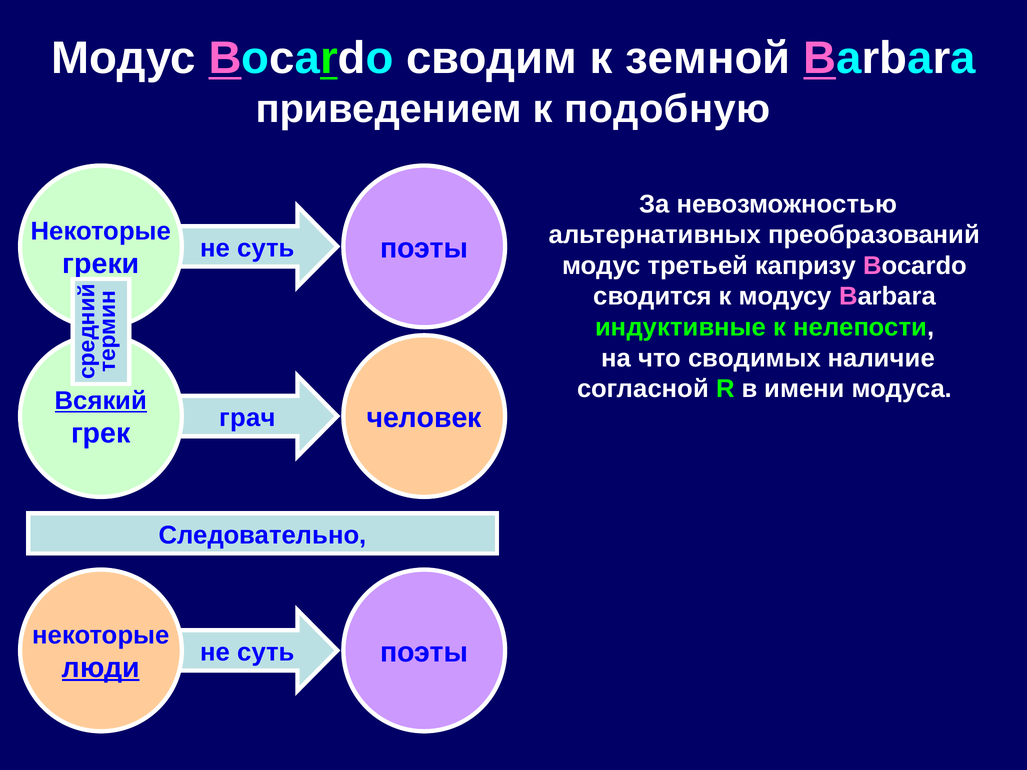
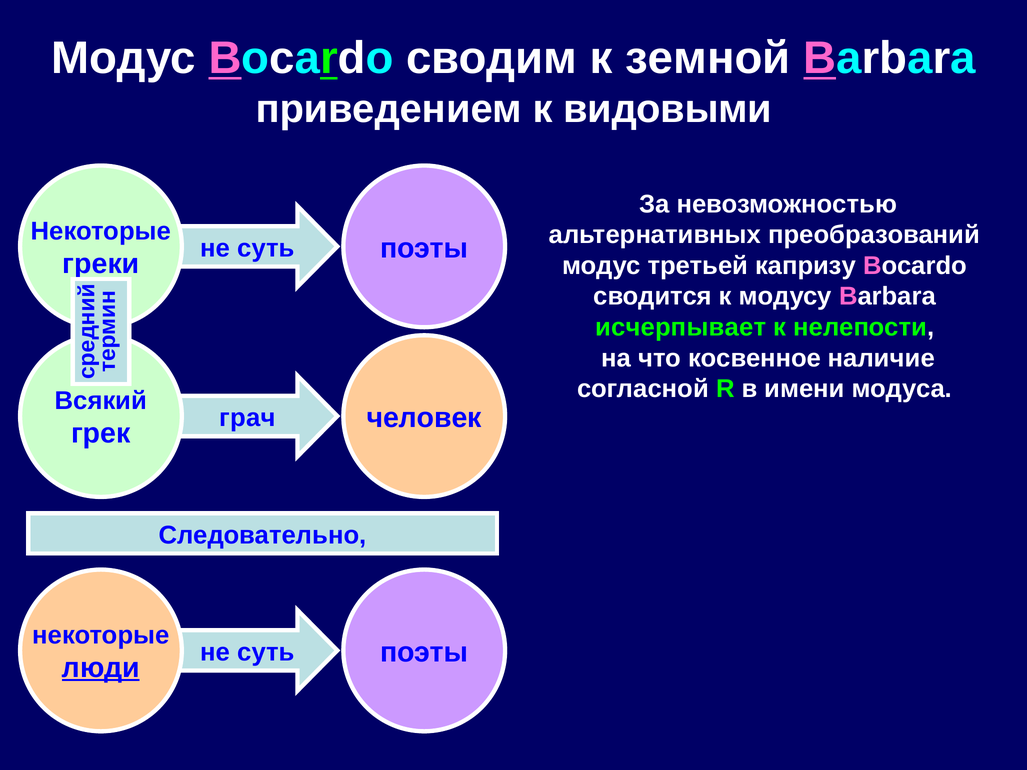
подобную: подобную -> видовыми
индуктивные: индуктивные -> исчерпывает
сводимых: сводимых -> косвенное
Всякий underline: present -> none
